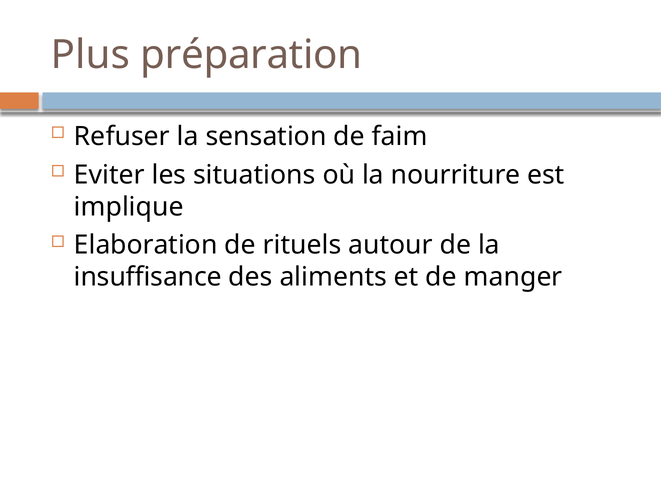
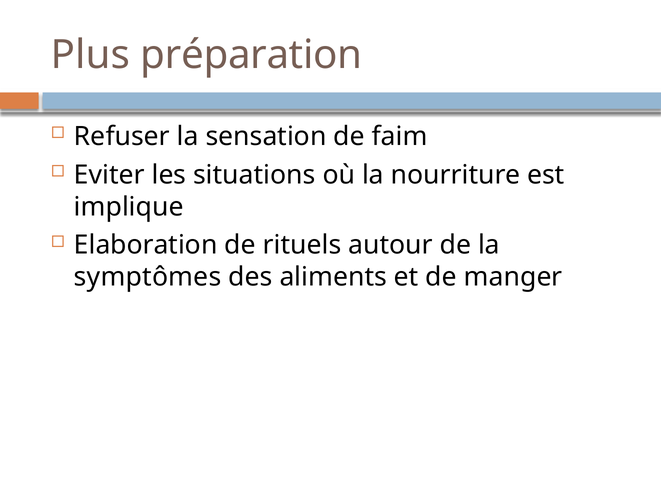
insuffisance: insuffisance -> symptômes
